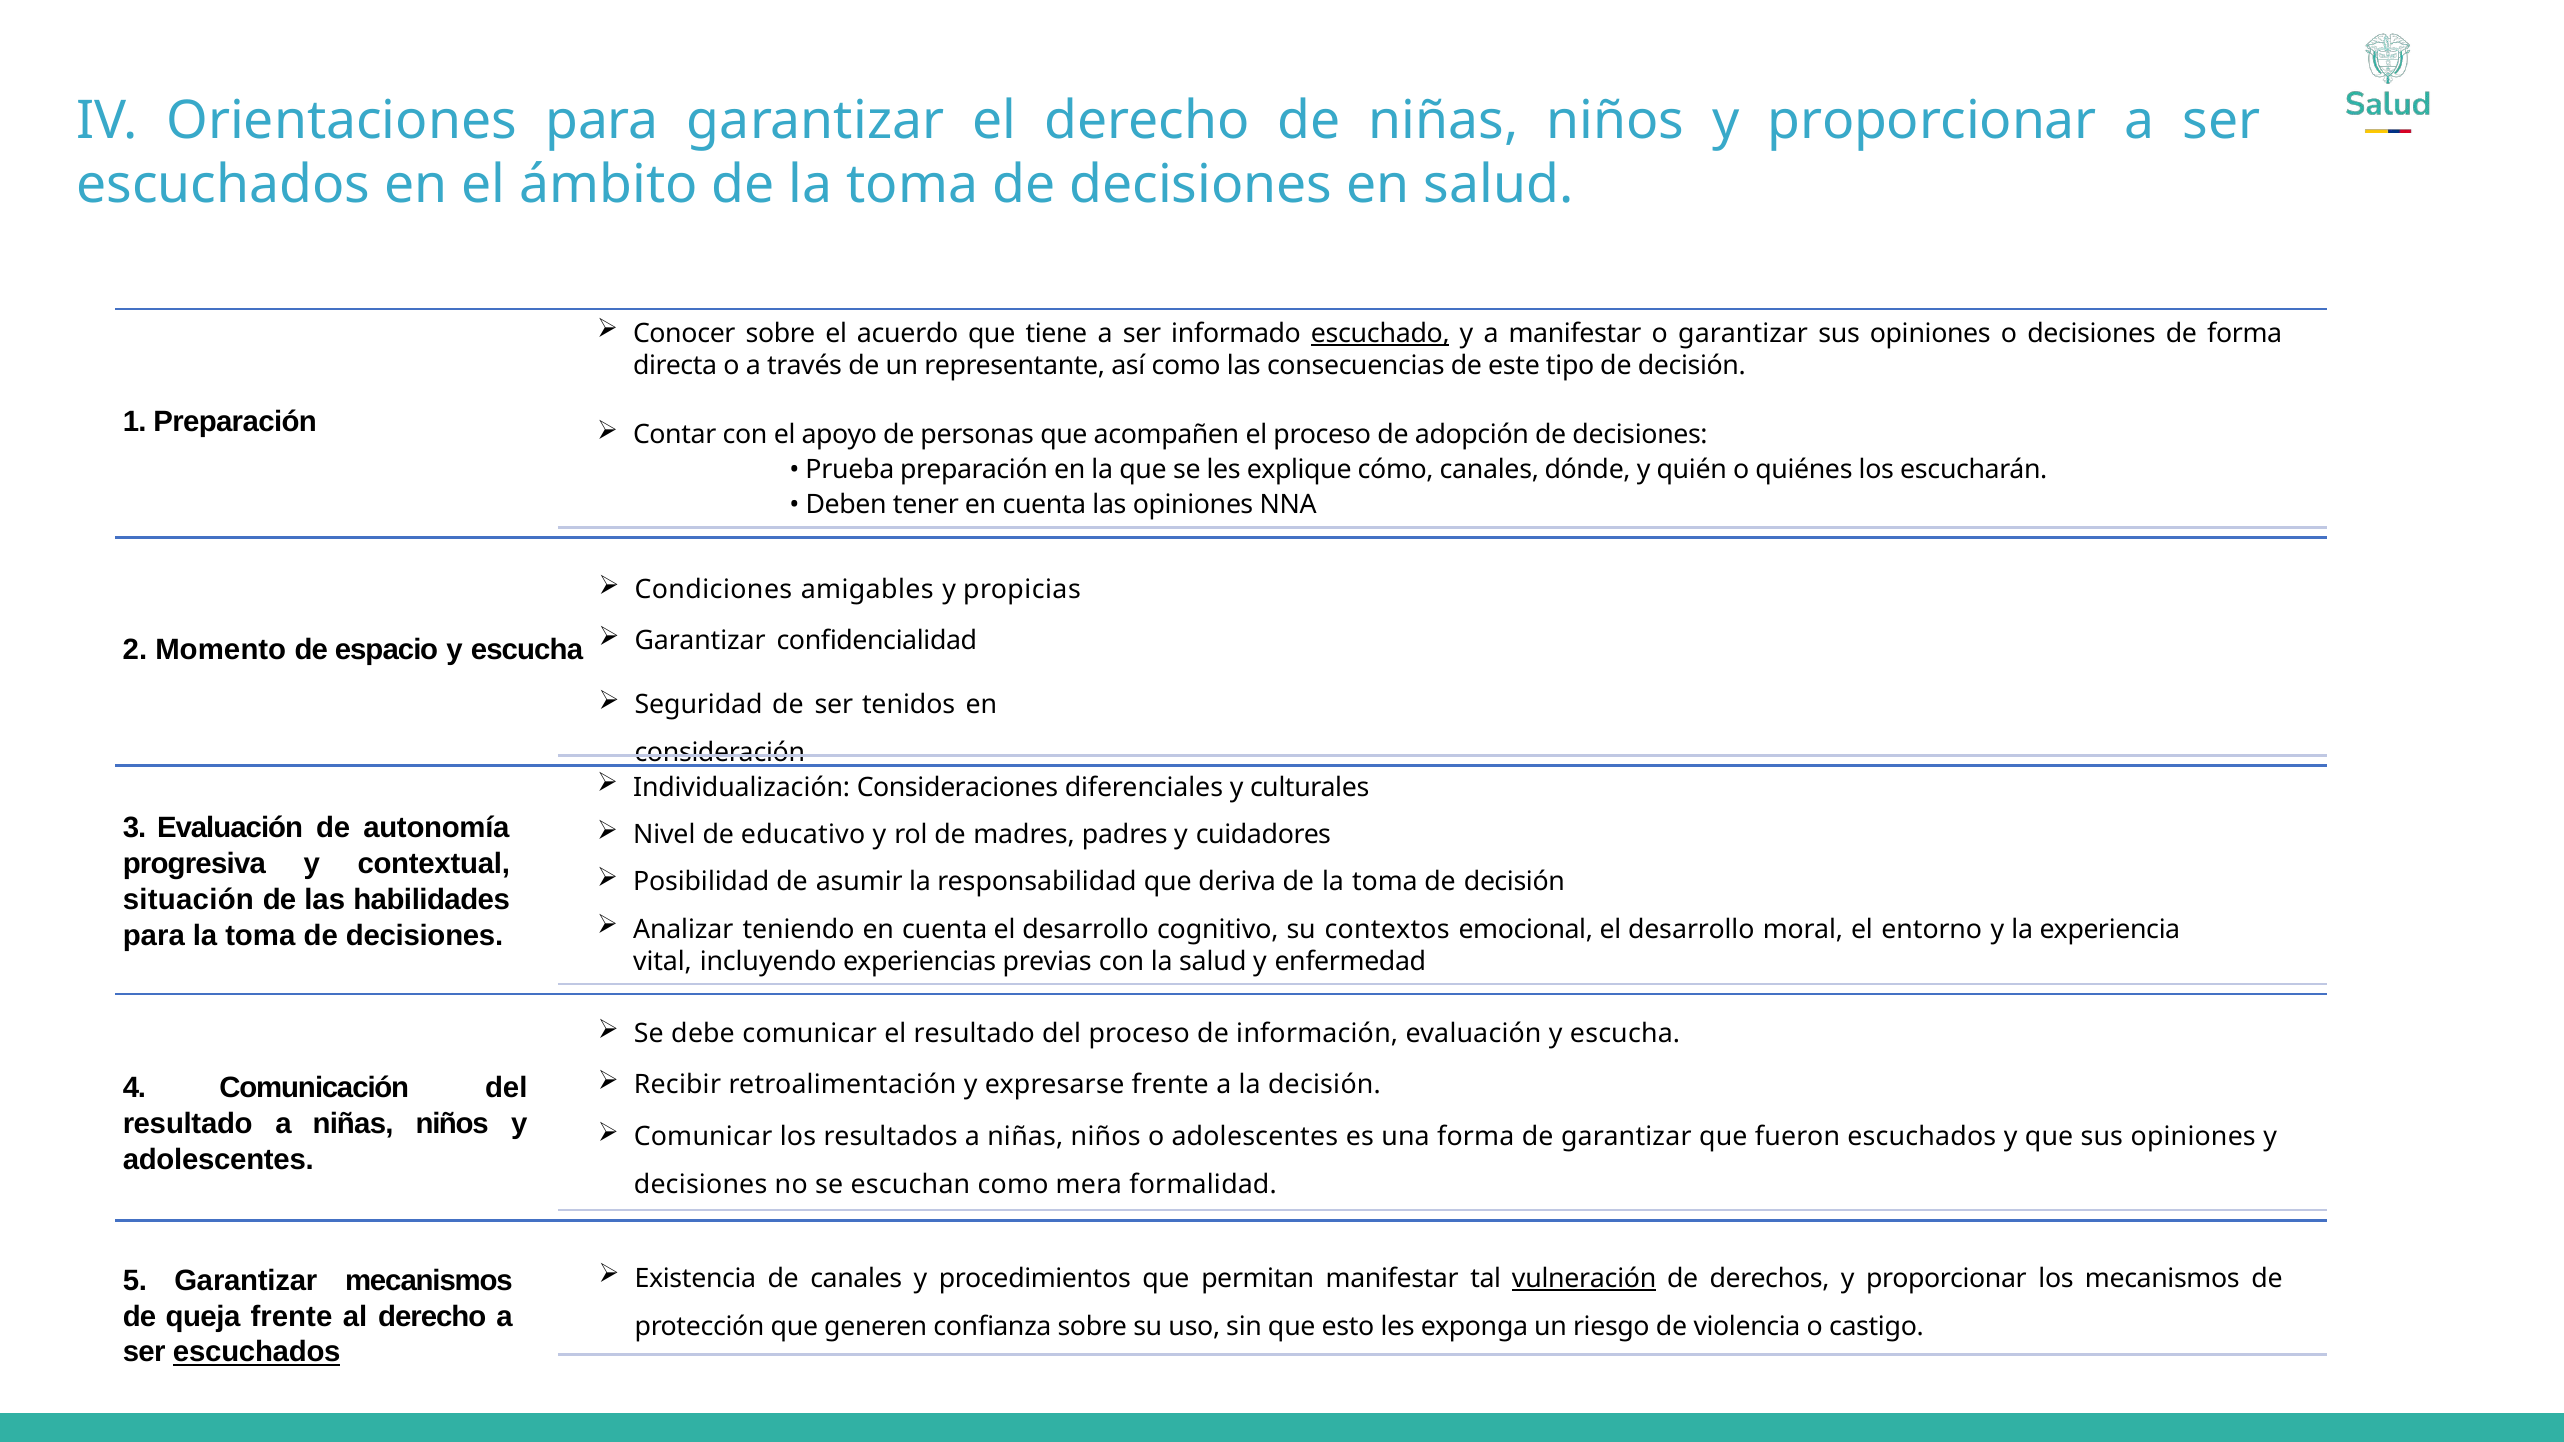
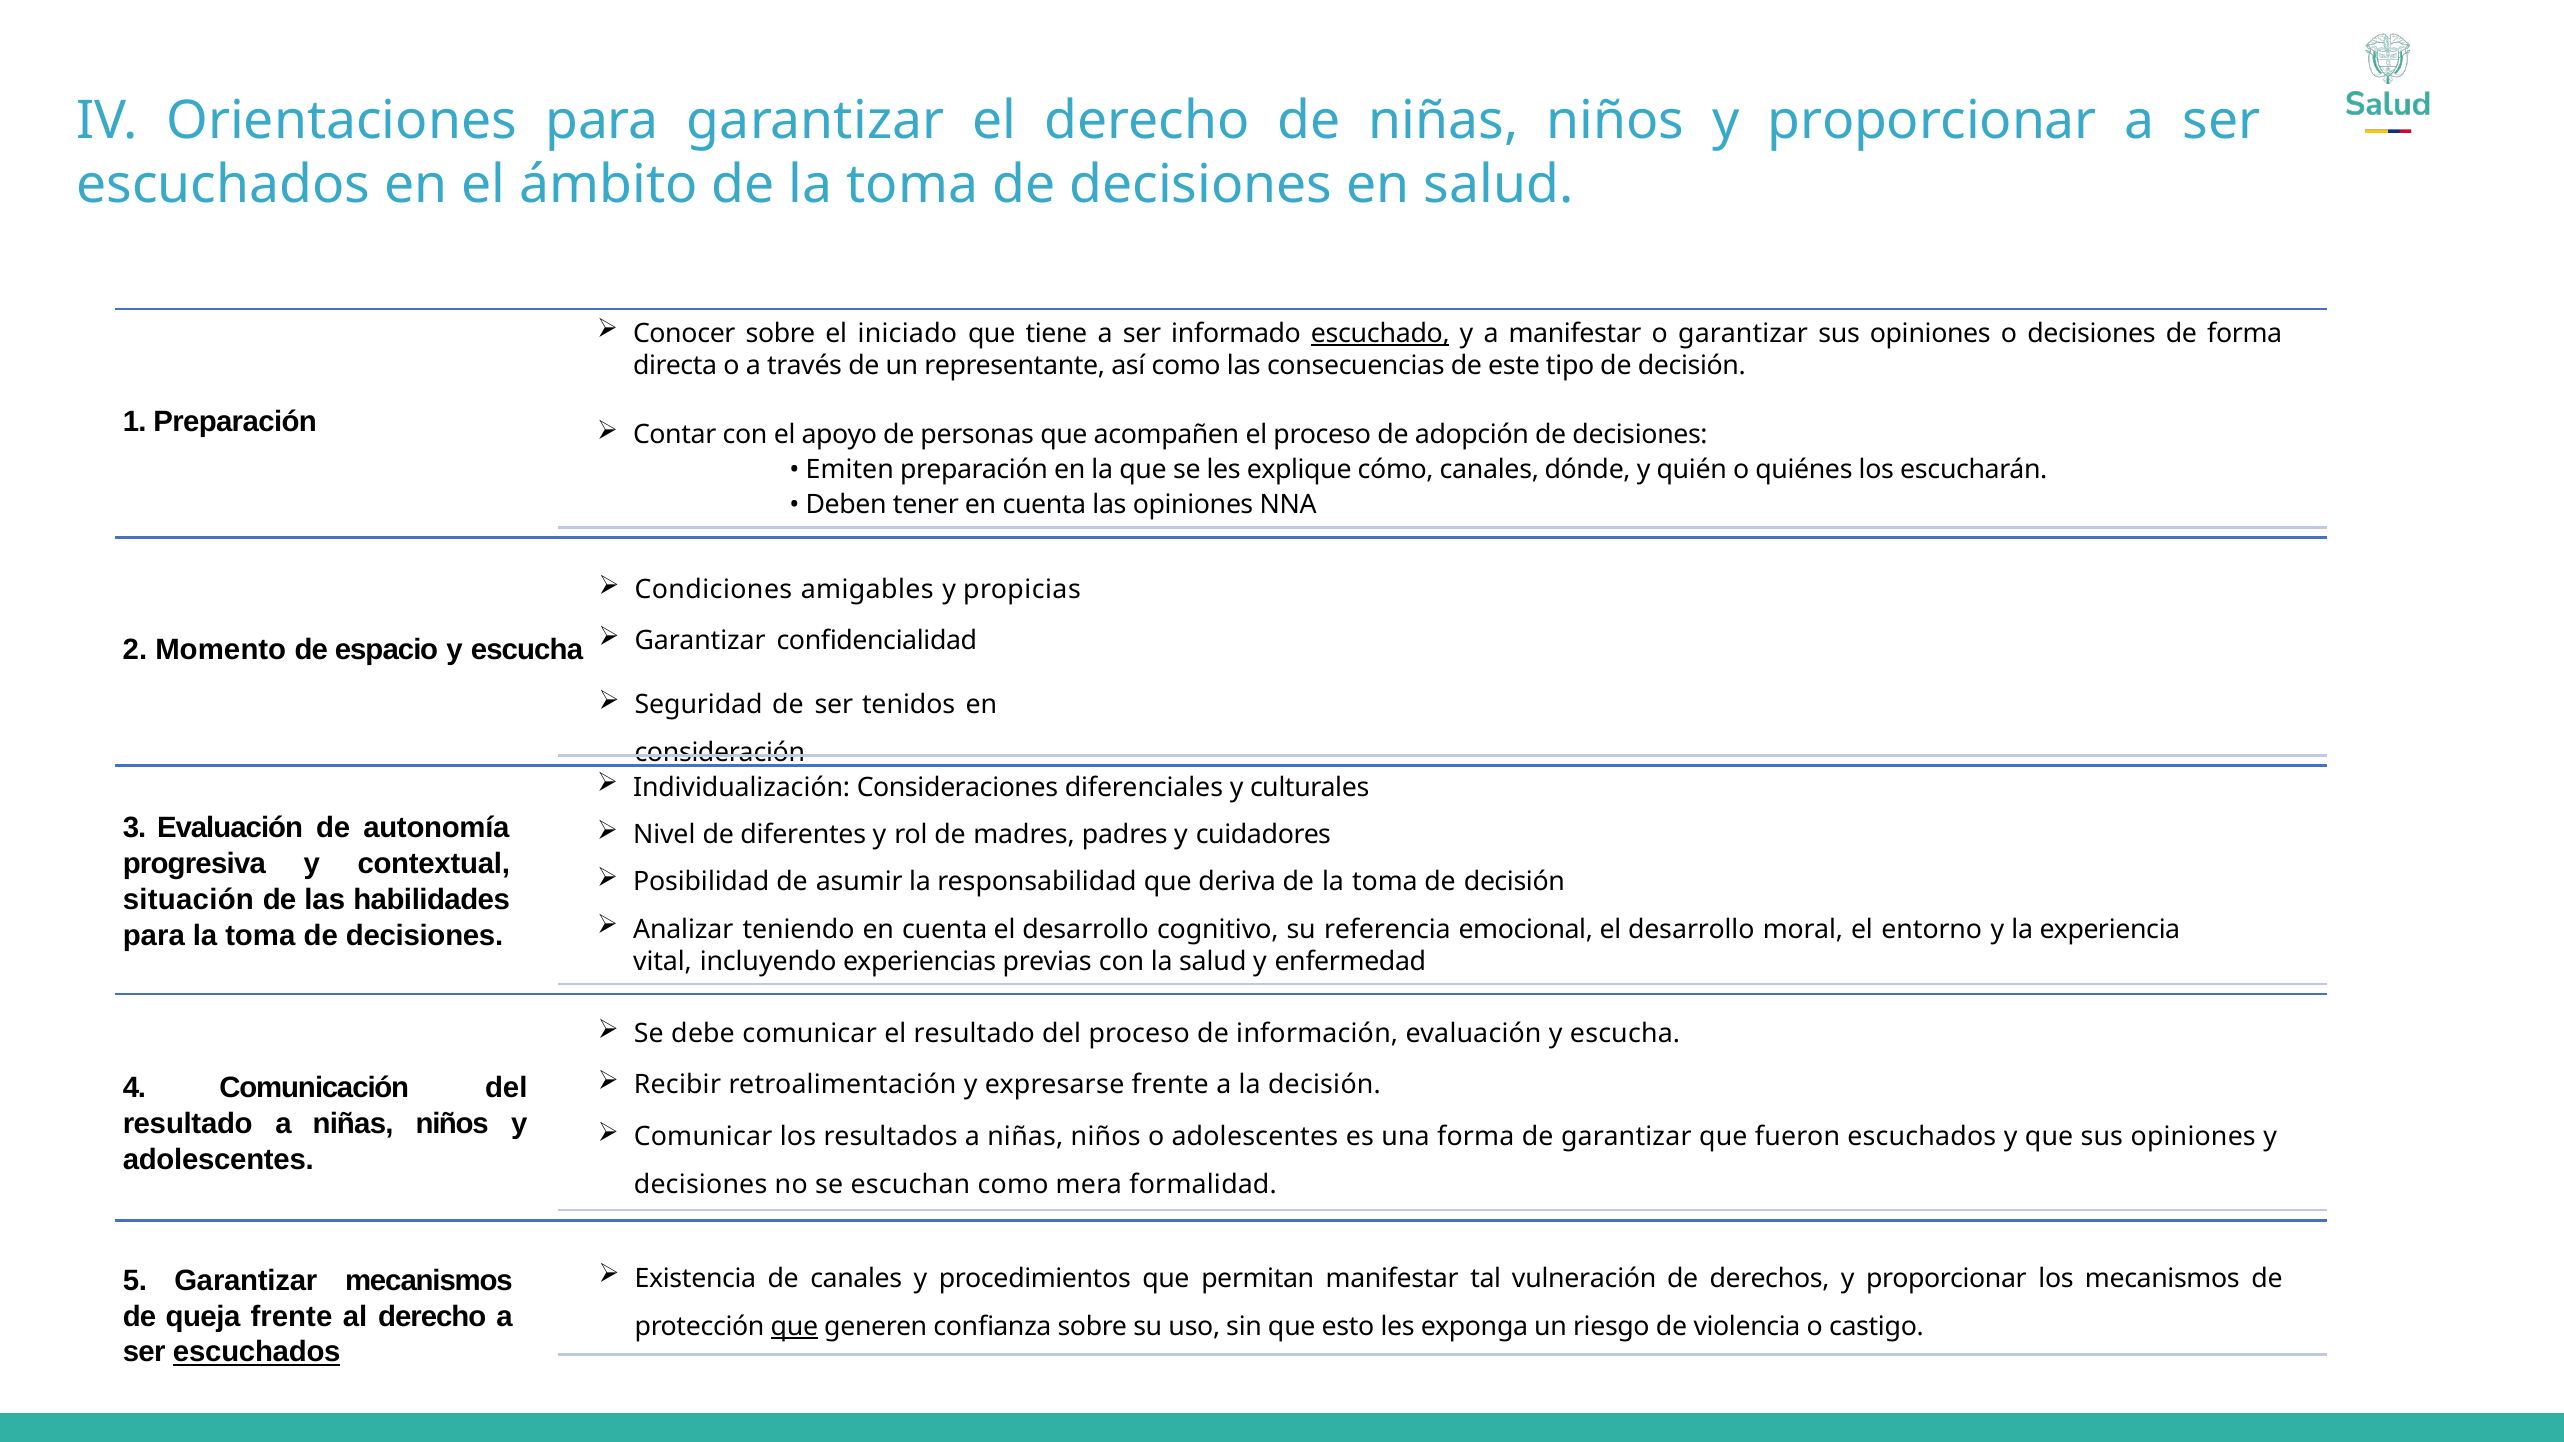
acuerdo: acuerdo -> iniciado
Prueba: Prueba -> Emiten
educativo: educativo -> diferentes
contextos: contextos -> referencia
vulneración underline: present -> none
que at (794, 1327) underline: none -> present
